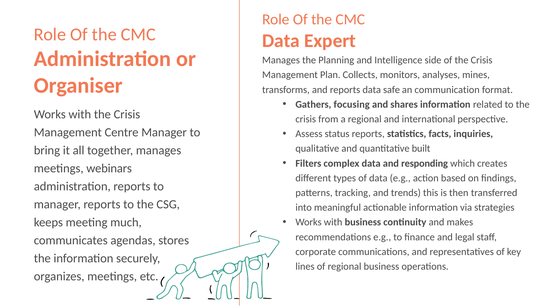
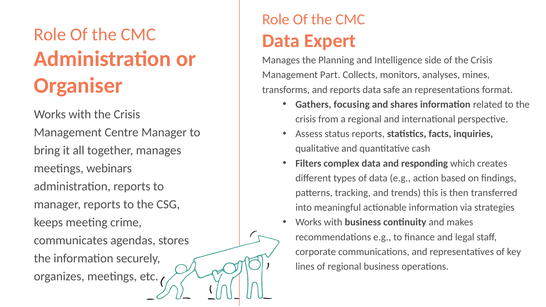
Plan: Plan -> Part
communication: communication -> representations
built: built -> cash
much: much -> crime
